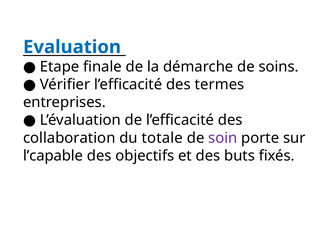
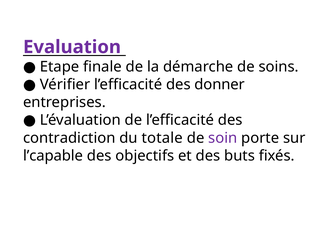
Evaluation colour: blue -> purple
termes: termes -> donner
collaboration: collaboration -> contradiction
